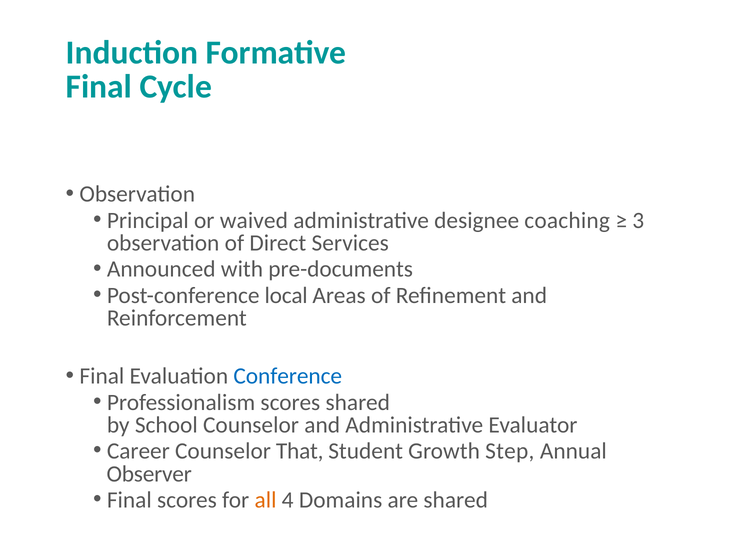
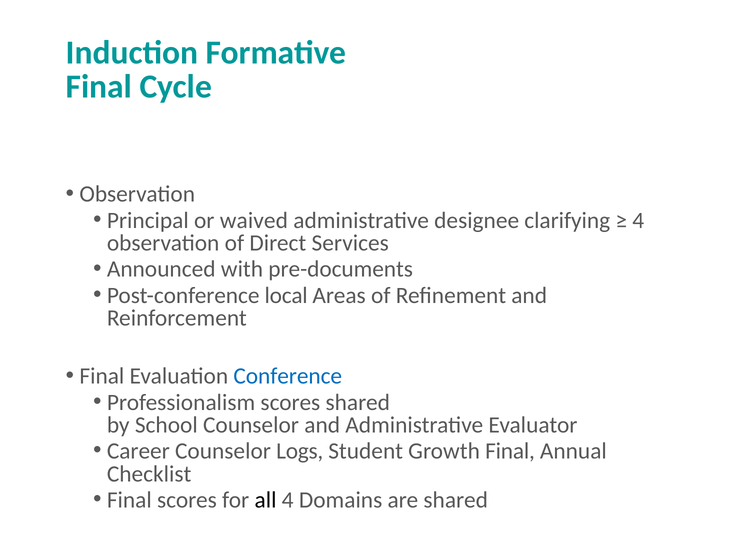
coaching: coaching -> clarifying
3 at (638, 220): 3 -> 4
That: That -> Logs
Growth Step: Step -> Final
Observer: Observer -> Checklist
all colour: orange -> black
